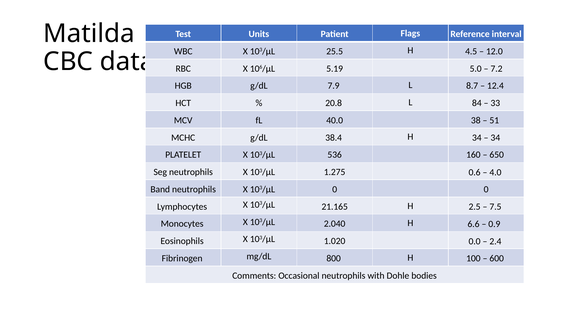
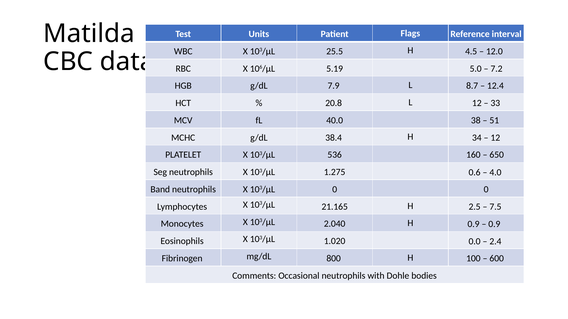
L 84: 84 -> 12
34 at (495, 138): 34 -> 12
H 6.6: 6.6 -> 0.9
